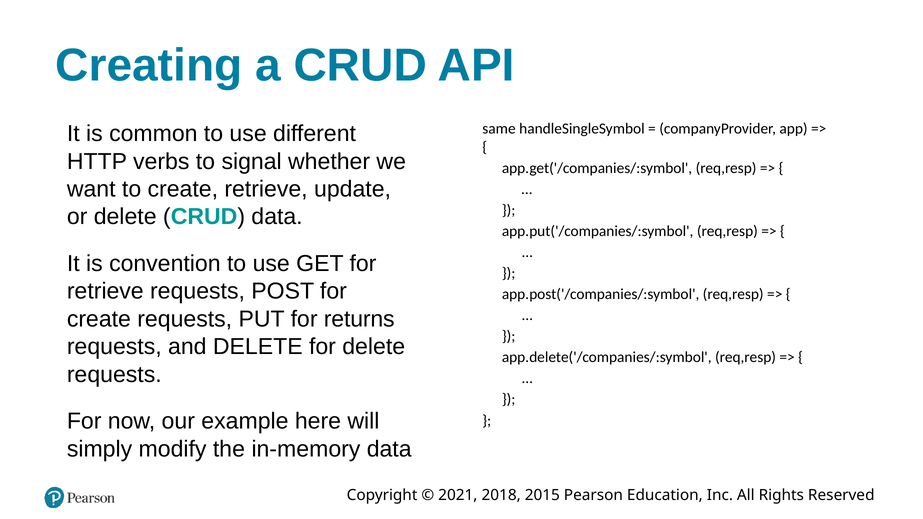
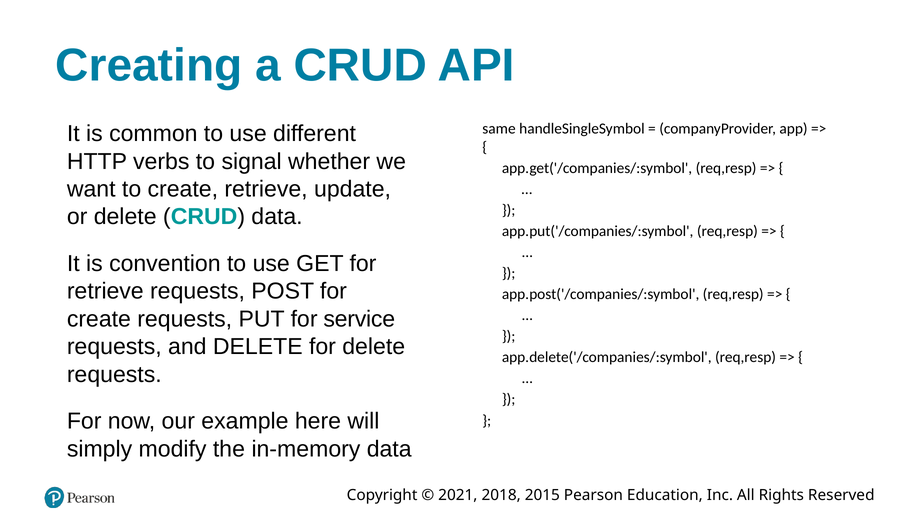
returns: returns -> service
